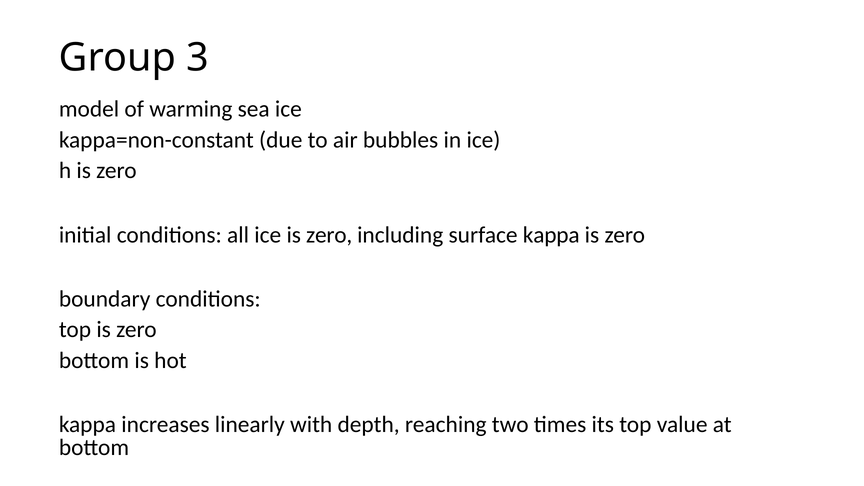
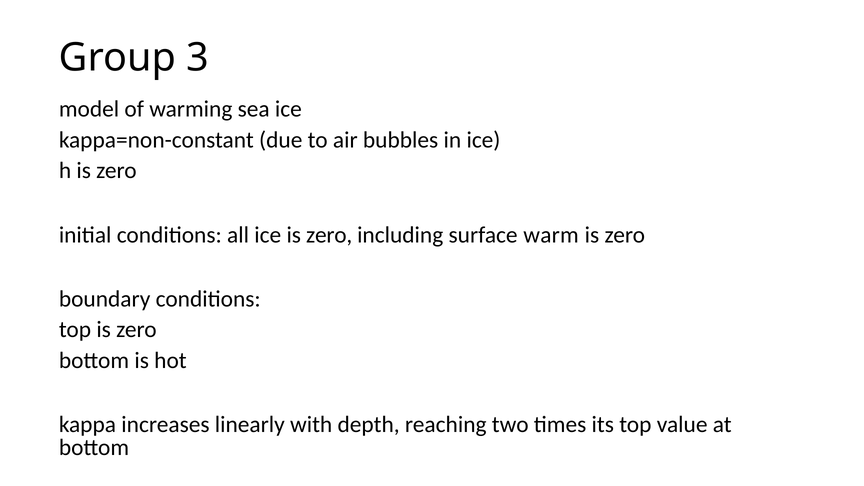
surface kappa: kappa -> warm
